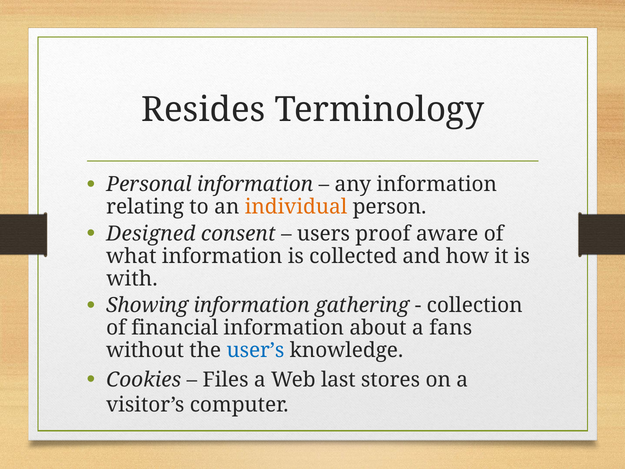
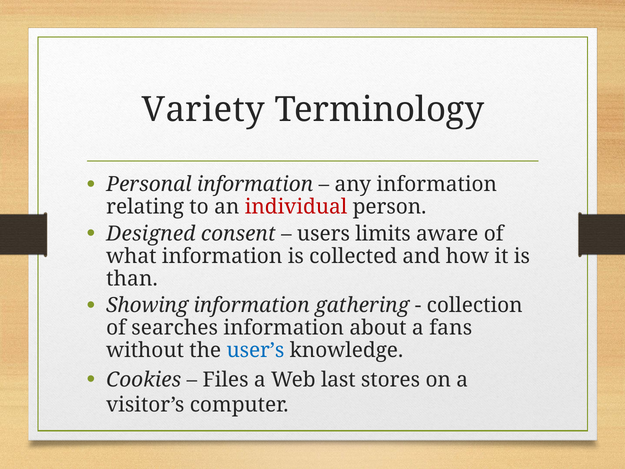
Resides: Resides -> Variety
individual colour: orange -> red
proof: proof -> limits
with: with -> than
financial: financial -> searches
